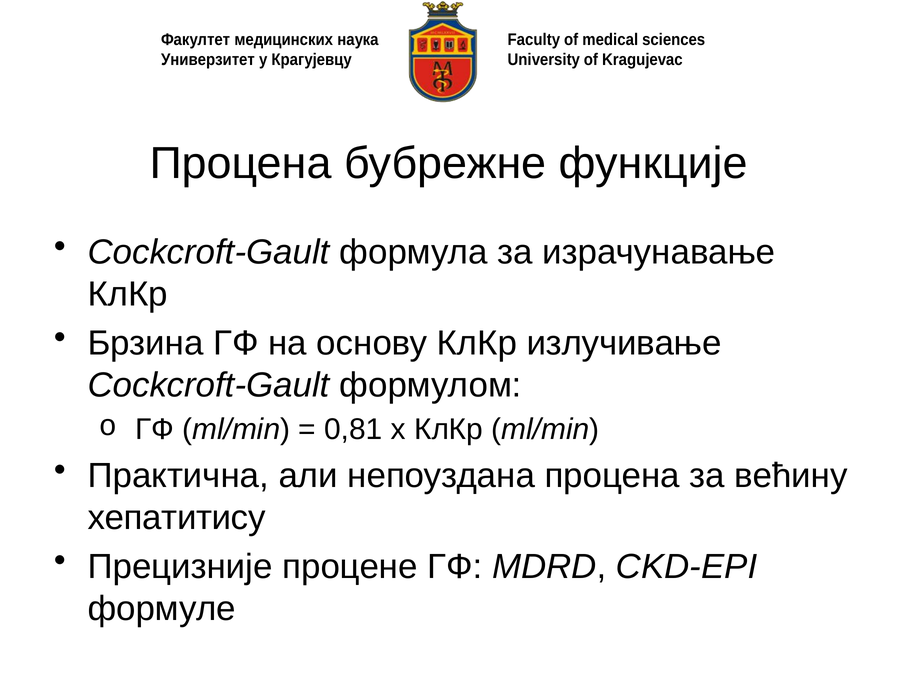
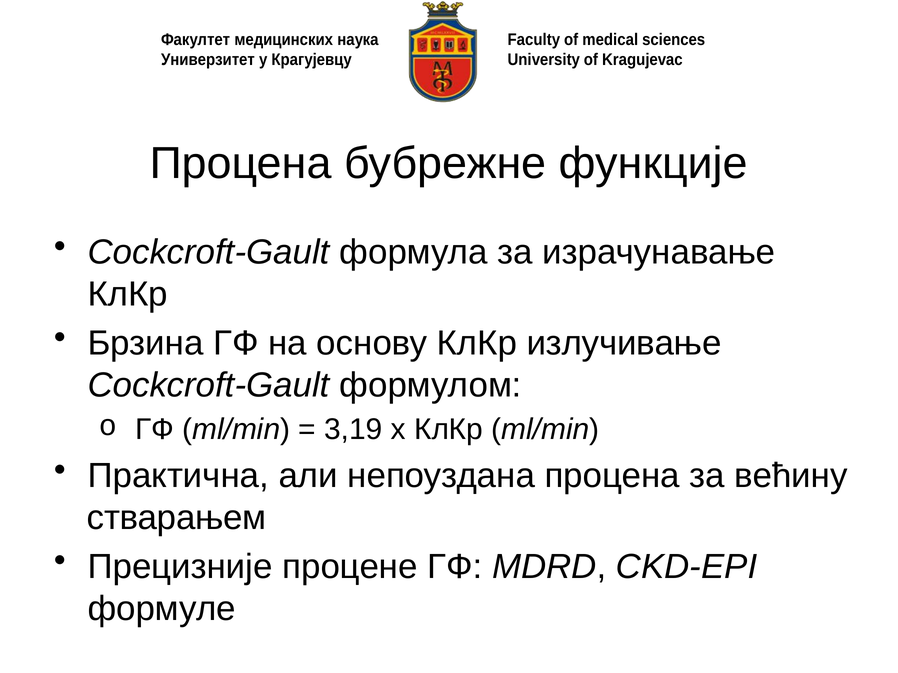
0,81: 0,81 -> 3,19
хепатитису: хепатитису -> стварањем
